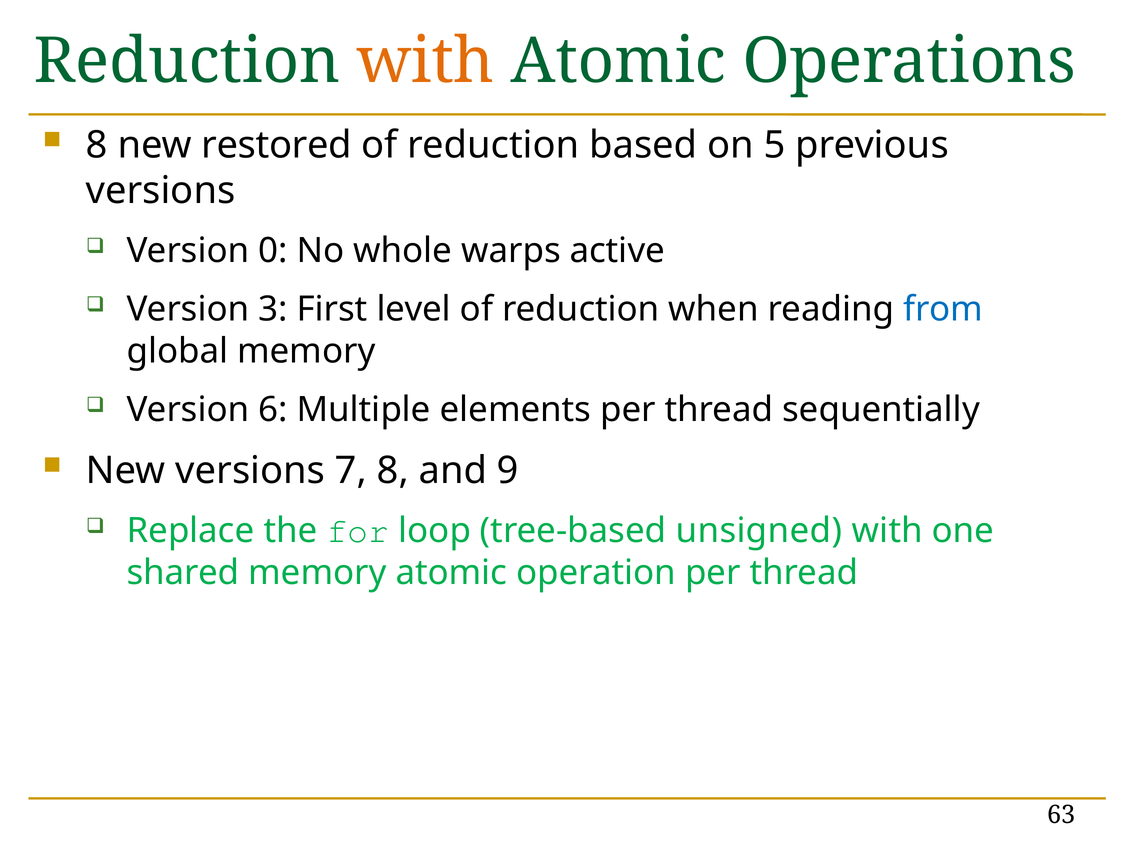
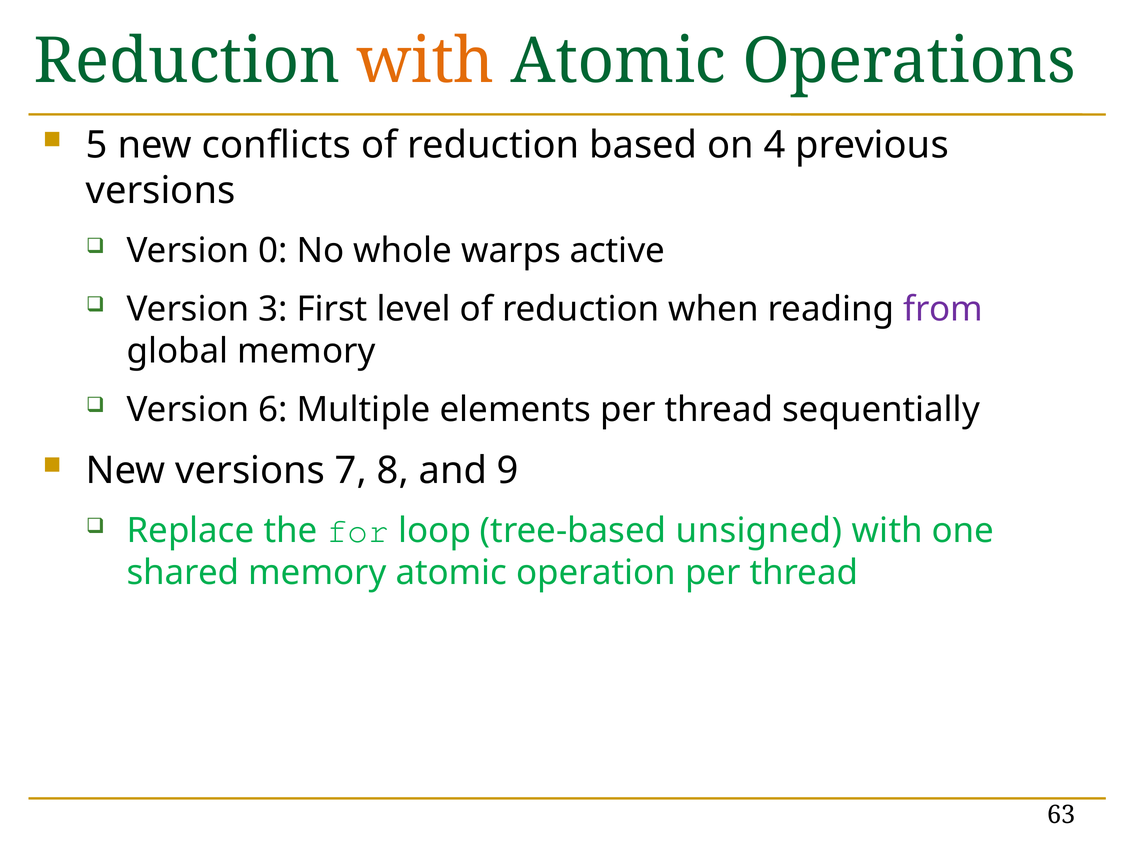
8 at (97, 145): 8 -> 5
restored: restored -> conflicts
5: 5 -> 4
from colour: blue -> purple
